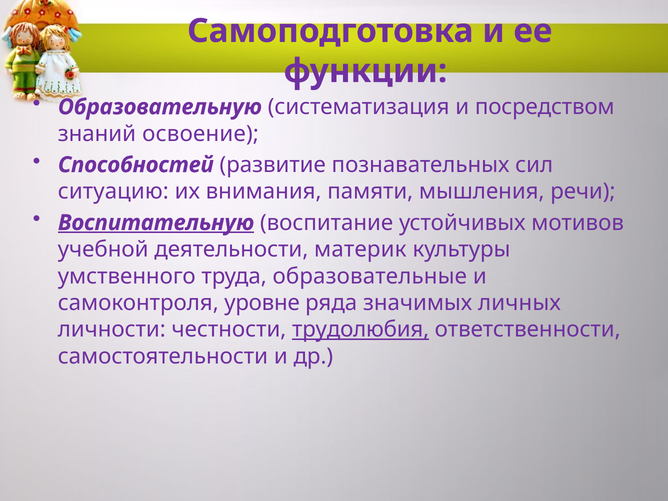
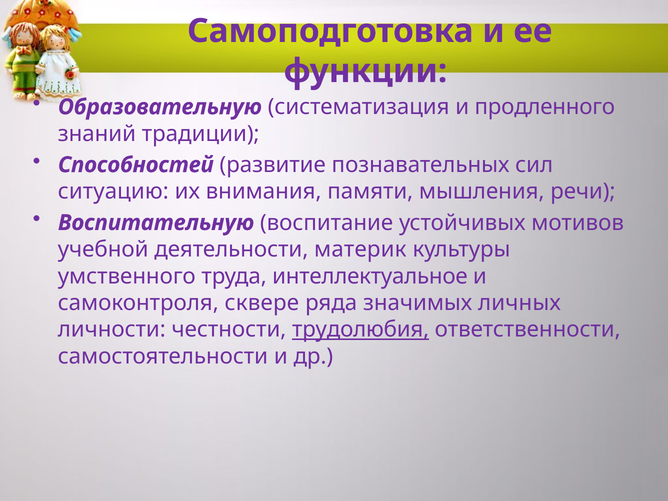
посредством: посредством -> продленного
освоение: освоение -> традиции
Воспитательную underline: present -> none
образовательные: образовательные -> интеллектуальное
уровне: уровне -> сквере
